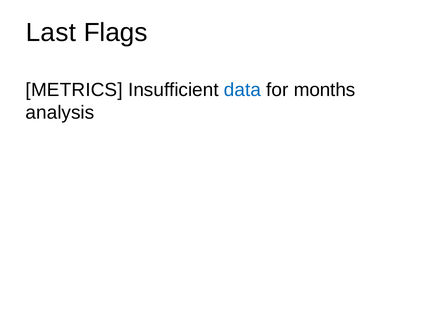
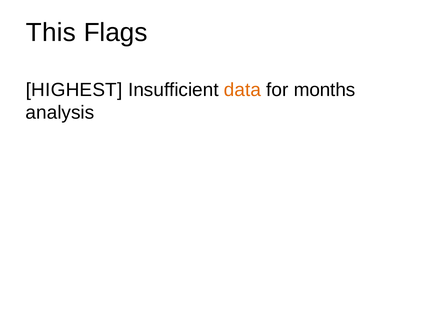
Last: Last -> This
METRICS: METRICS -> HIGHEST
data colour: blue -> orange
